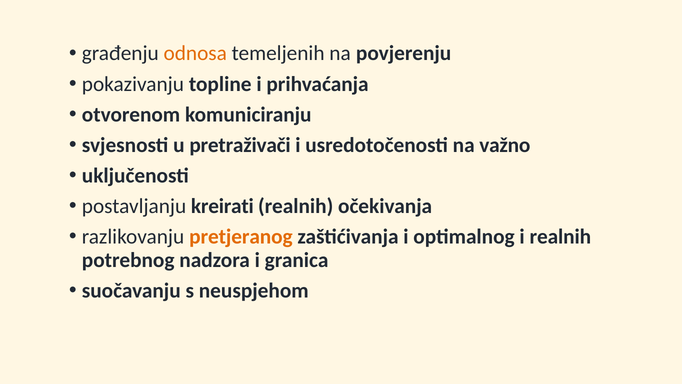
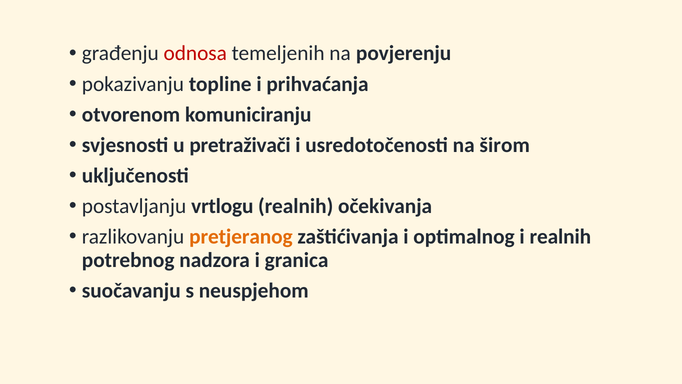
odnosa colour: orange -> red
važno: važno -> širom
kreirati: kreirati -> vrtlogu
